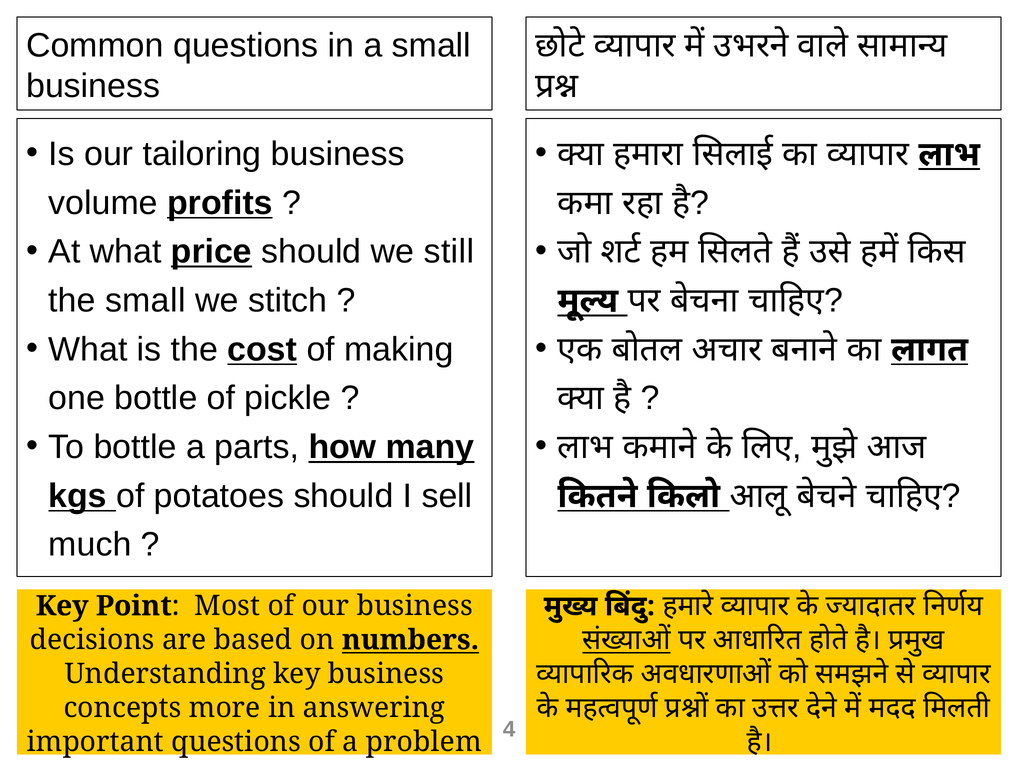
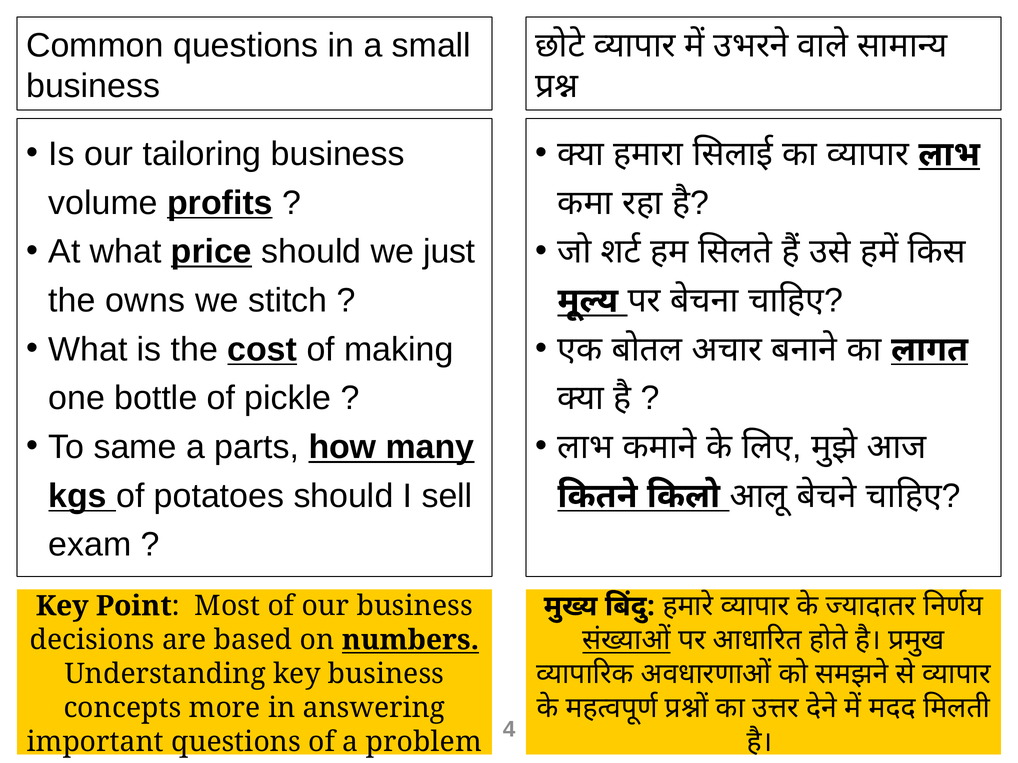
still: still -> just
the small: small -> owns
To bottle: bottle -> same
much: much -> exam
